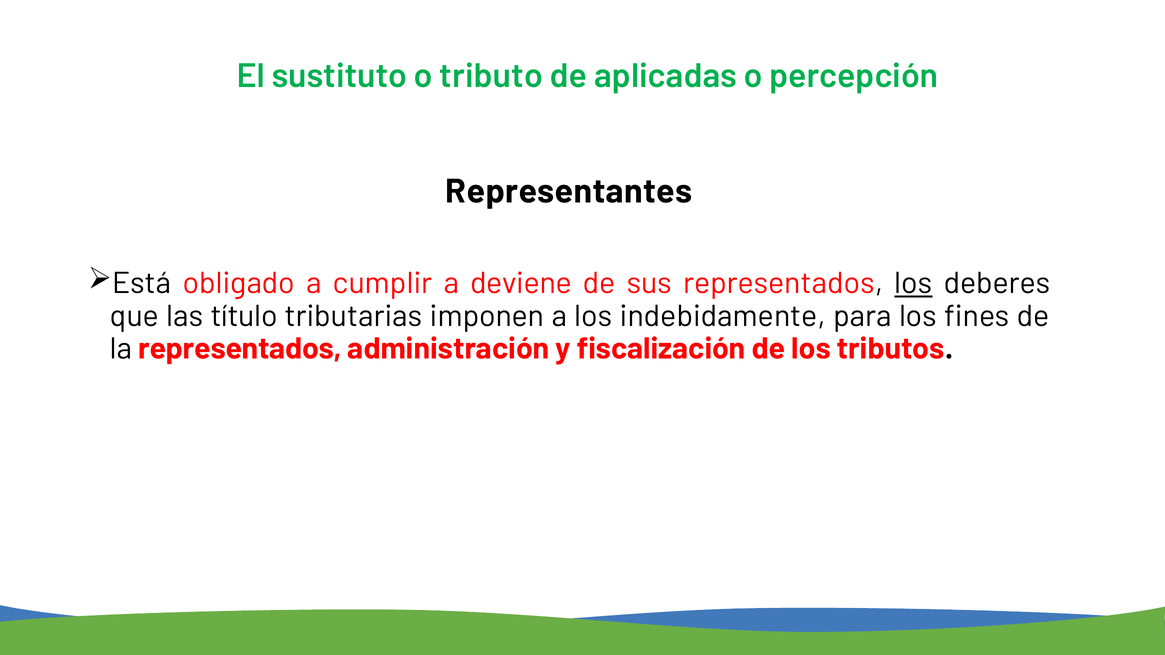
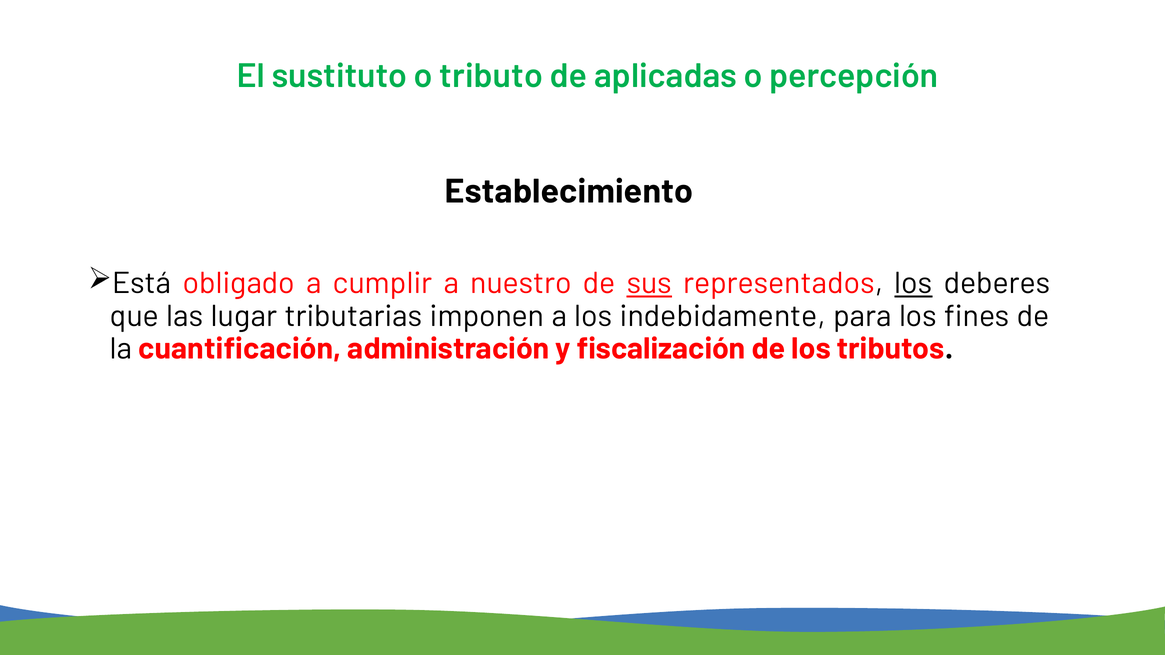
Representantes: Representantes -> Establecimiento
deviene: deviene -> nuestro
sus underline: none -> present
título: título -> lugar
la representados: representados -> cuantificación
